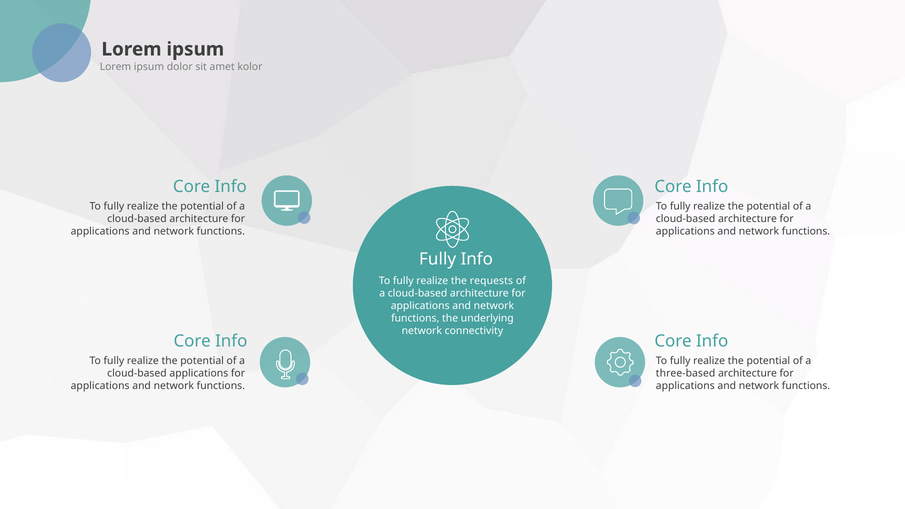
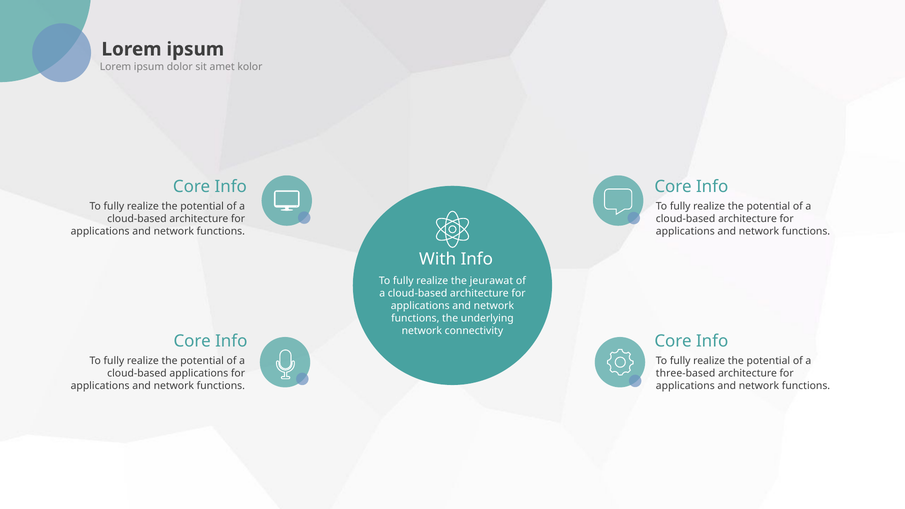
Fully at (438, 259): Fully -> With
requests: requests -> jeurawat
